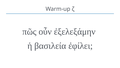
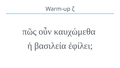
ἐξελεξάμην: ἐξελεξάμην -> καυχώμεθα
